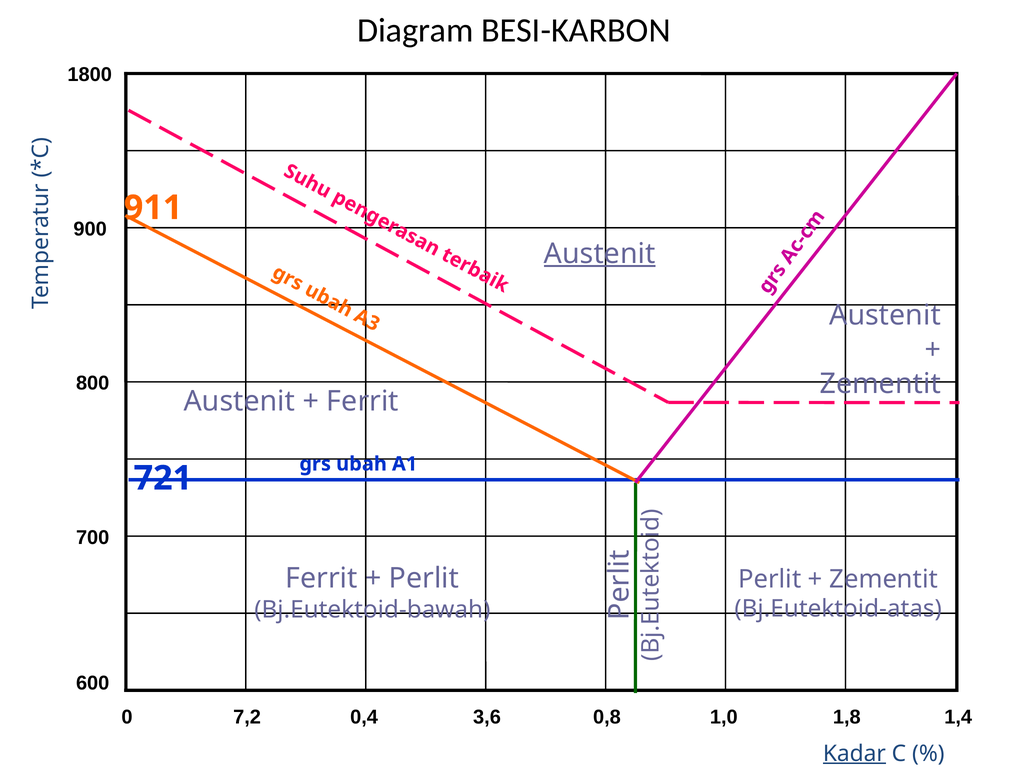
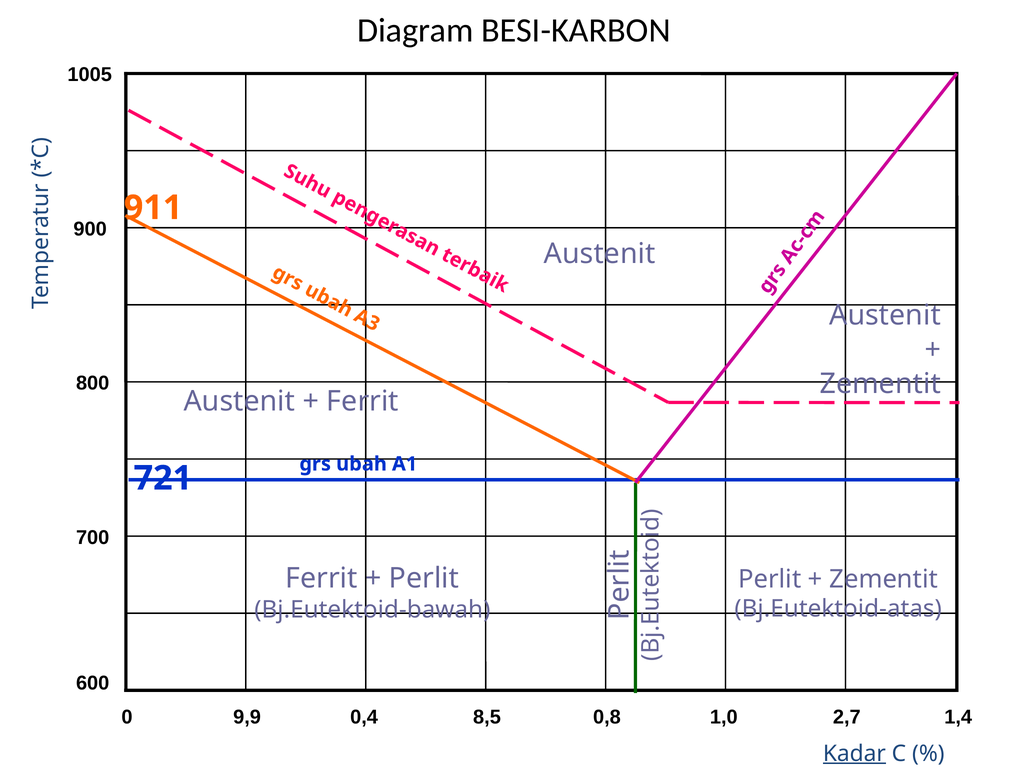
1800: 1800 -> 1005
Austenit at (600, 254) underline: present -> none
7,2: 7,2 -> 9,9
3,6: 3,6 -> 8,5
1,8: 1,8 -> 2,7
